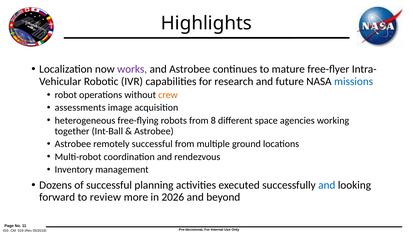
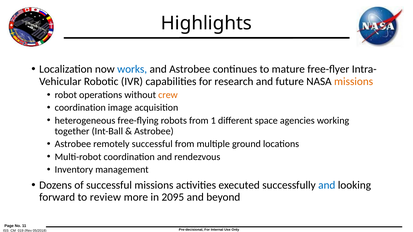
works colour: purple -> blue
missions at (354, 81) colour: blue -> orange
assessments at (80, 108): assessments -> coordination
8: 8 -> 1
successful planning: planning -> missions
2026: 2026 -> 2095
